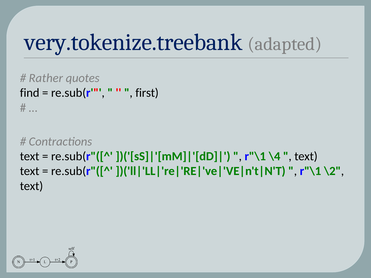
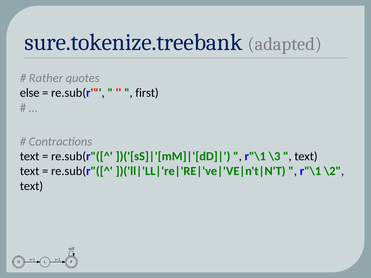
very.tokenize.treebank: very.tokenize.treebank -> sure.tokenize.treebank
find: find -> else
\4: \4 -> \3
